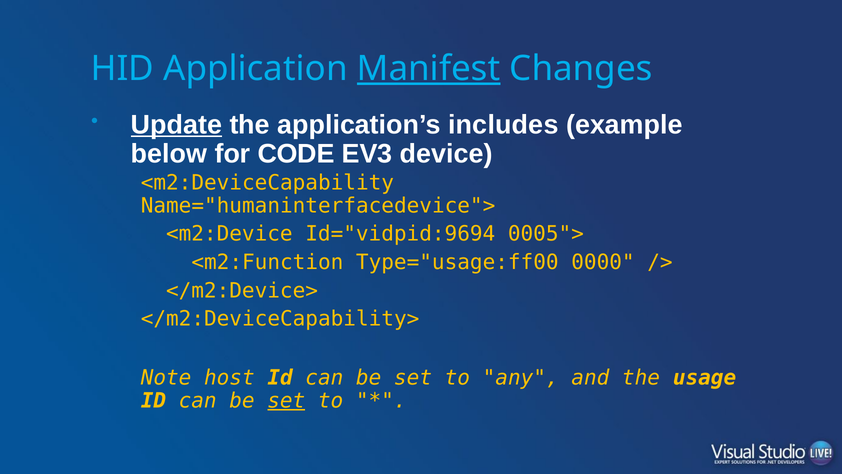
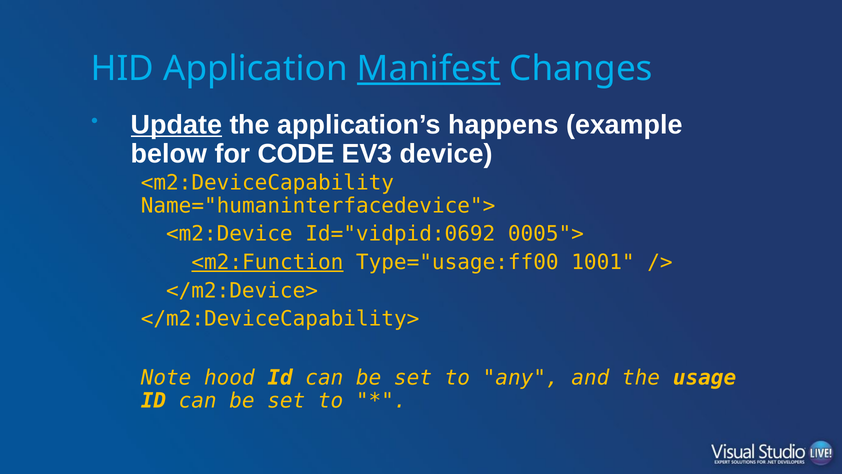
includes: includes -> happens
Id="vidpid:9694: Id="vidpid:9694 -> Id="vidpid:0692
<m2:Function underline: none -> present
0000: 0000 -> 1001
host: host -> hood
set at (286, 400) underline: present -> none
